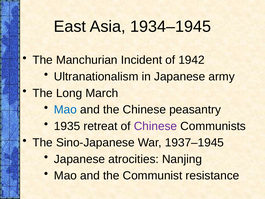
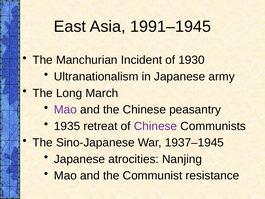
1934–1945: 1934–1945 -> 1991–1945
1942: 1942 -> 1930
Mao at (65, 109) colour: blue -> purple
